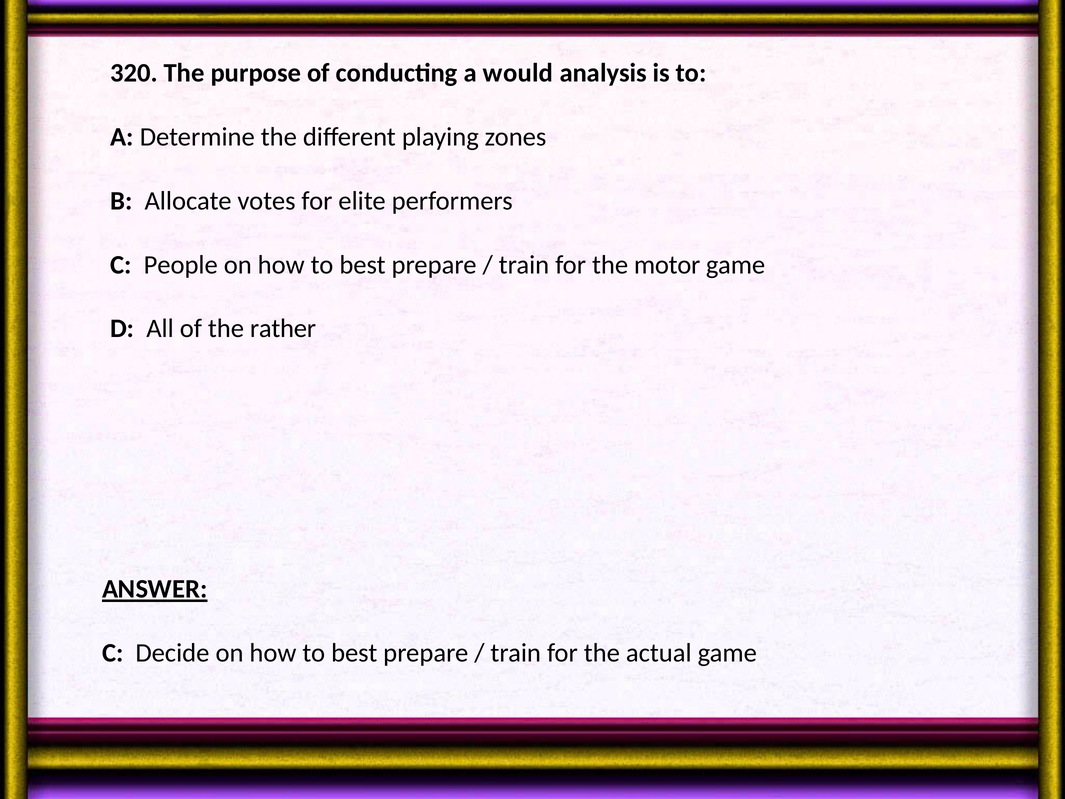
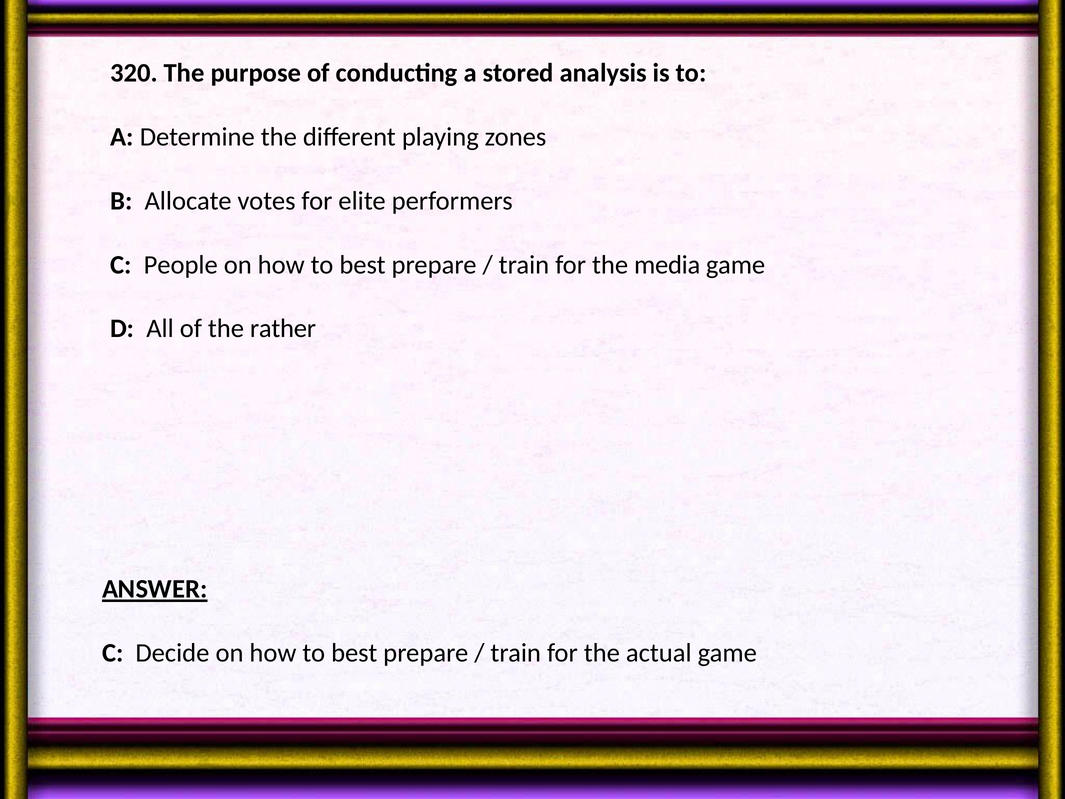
would: would -> stored
motor: motor -> media
